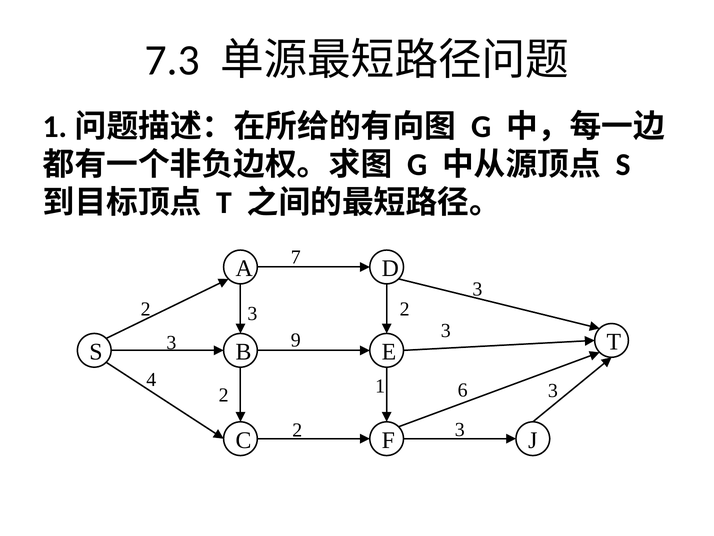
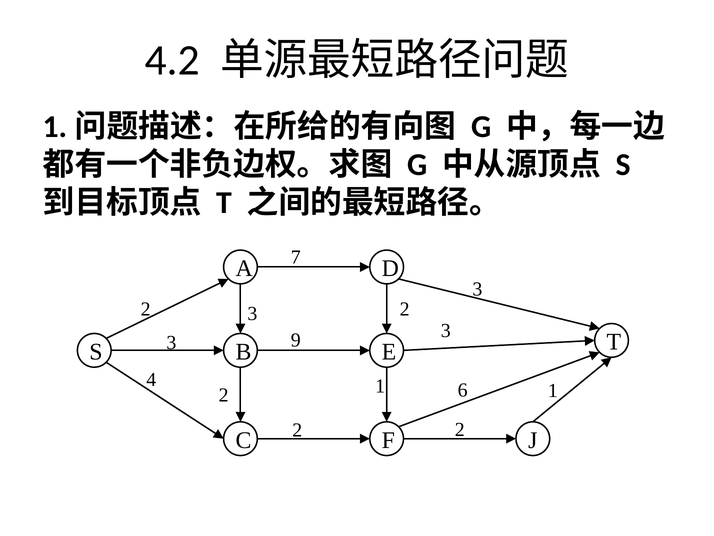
7.3: 7.3 -> 4.2
6 3: 3 -> 1
3 at (460, 429): 3 -> 2
